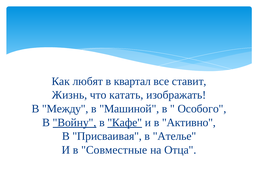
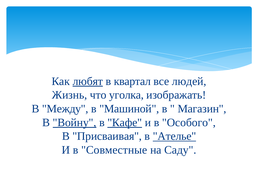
любят underline: none -> present
ставит: ставит -> людей
катать: катать -> уголка
Особого: Особого -> Магазин
Активно: Активно -> Особого
Ателье underline: none -> present
Отца: Отца -> Саду
